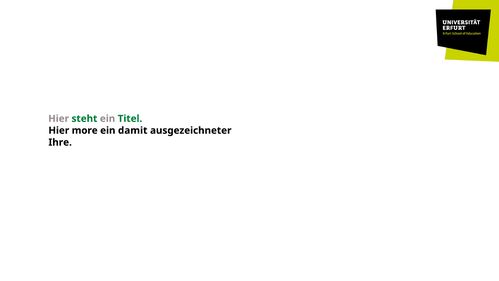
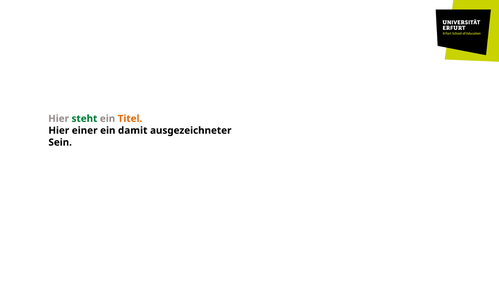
Titel colour: green -> orange
more: more -> einer
Ihre: Ihre -> Sein
